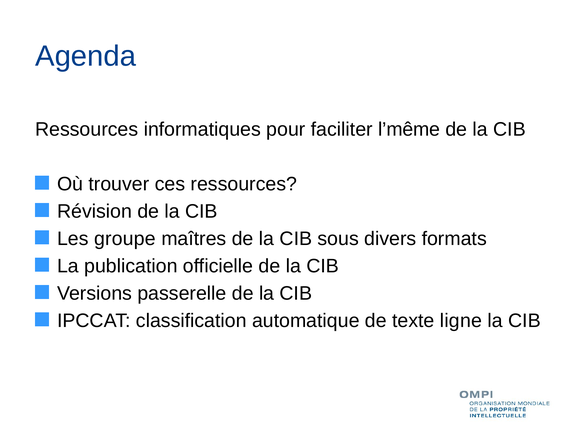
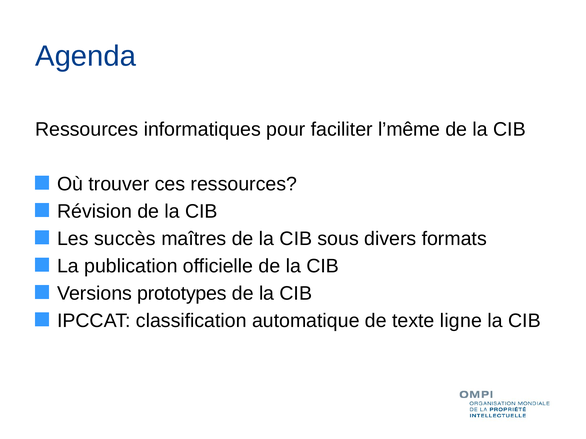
groupe: groupe -> succès
passerelle: passerelle -> prototypes
